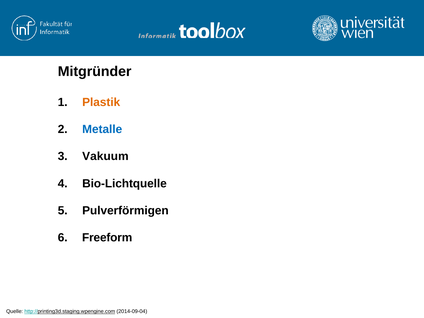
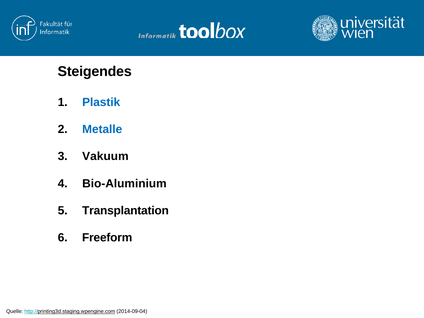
Mitgründer: Mitgründer -> Steigendes
Plastik colour: orange -> blue
Bio-Lichtquelle: Bio-Lichtquelle -> Bio-Aluminium
Pulverförmigen: Pulverförmigen -> Transplantation
